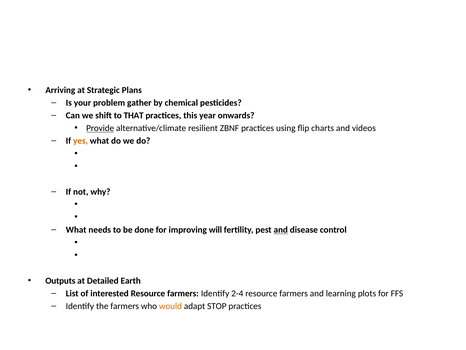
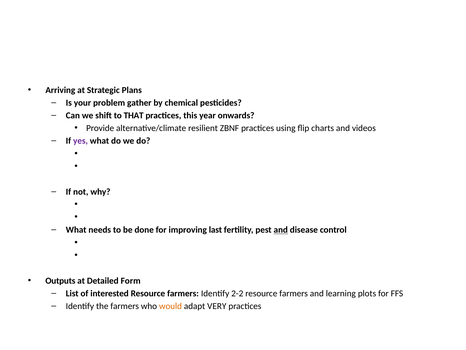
Provide underline: present -> none
yes colour: orange -> purple
will: will -> last
Earth: Earth -> Form
2-4: 2-4 -> 2-2
STOP: STOP -> VERY
